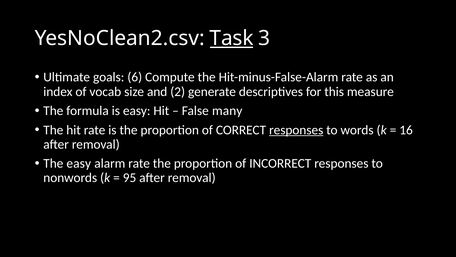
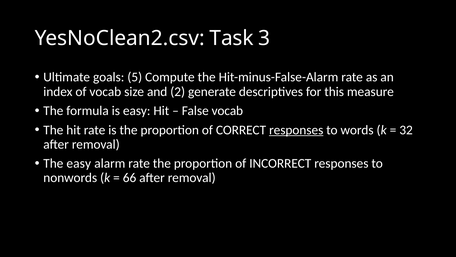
Task underline: present -> none
6: 6 -> 5
False many: many -> vocab
16: 16 -> 32
95: 95 -> 66
